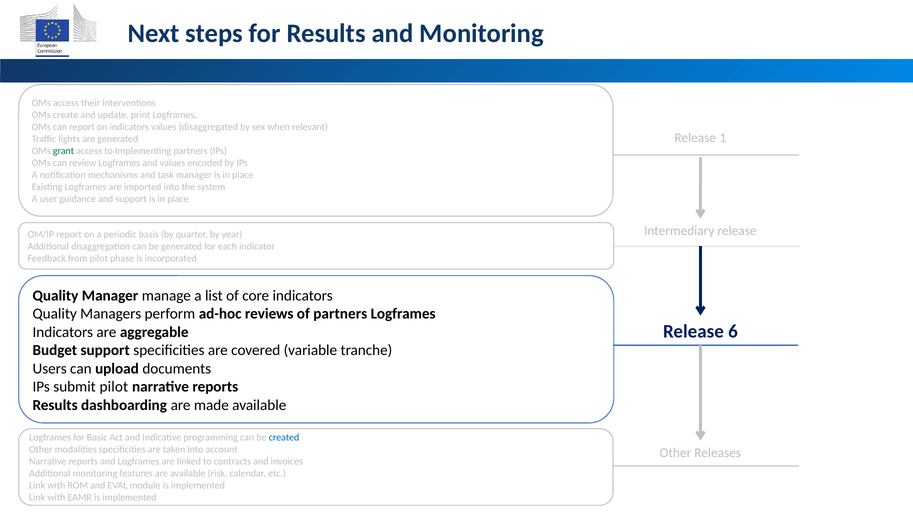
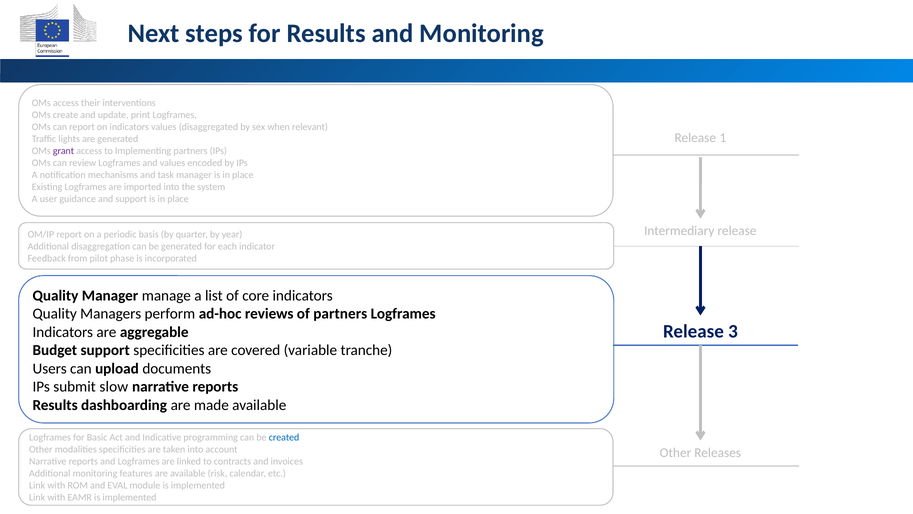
grant colour: green -> purple
6: 6 -> 3
submit pilot: pilot -> slow
